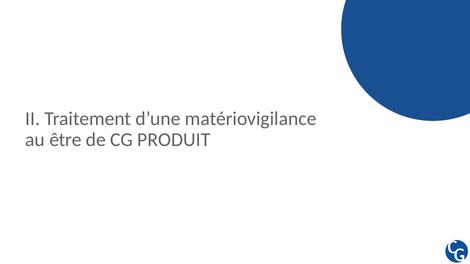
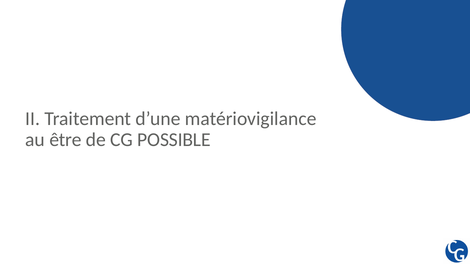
PRODUIT: PRODUIT -> POSSIBLE
